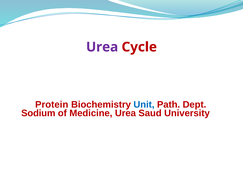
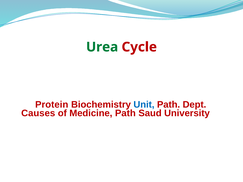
Urea at (102, 47) colour: purple -> green
Sodium: Sodium -> Causes
Medicine Urea: Urea -> Path
